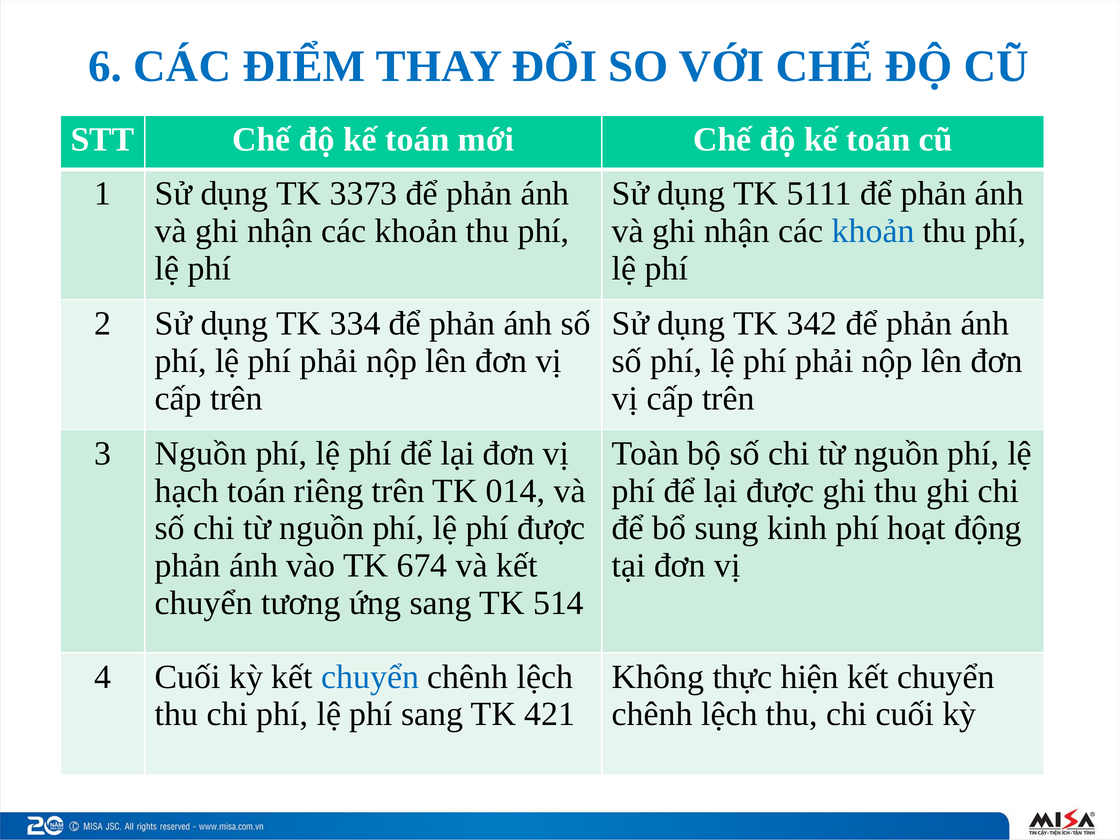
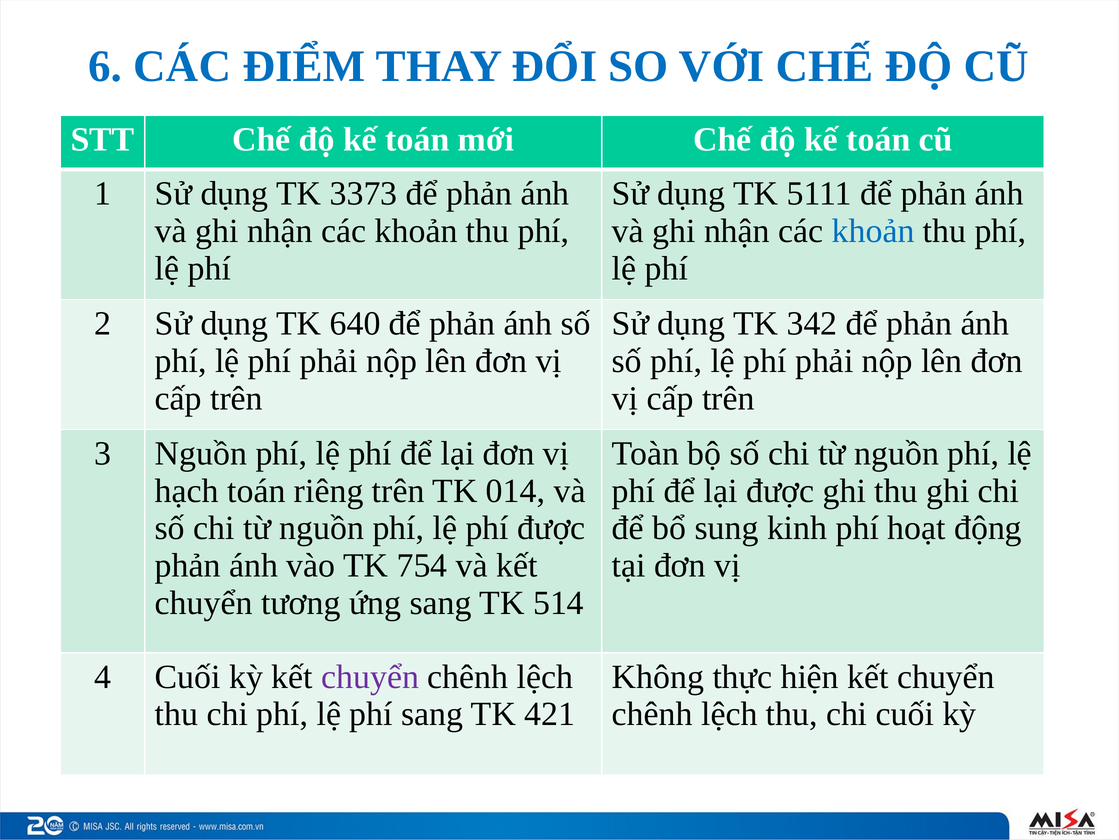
334: 334 -> 640
674: 674 -> 754
chuyển at (370, 677) colour: blue -> purple
